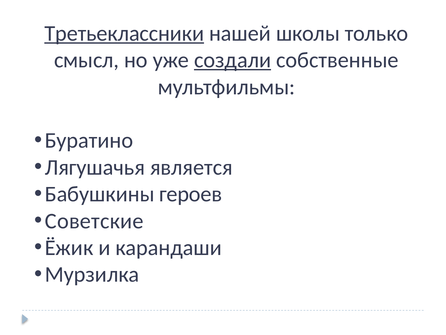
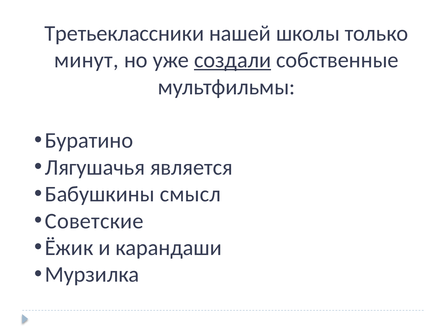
Третьеклассники underline: present -> none
смысл: смысл -> минут
героев: героев -> смысл
